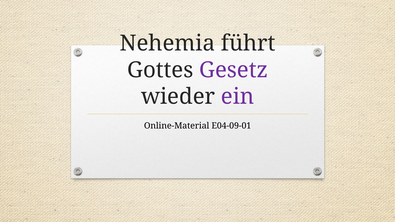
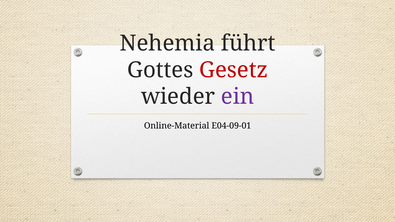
Gesetz colour: purple -> red
